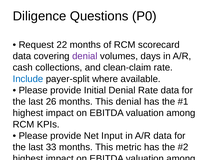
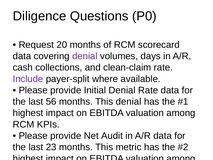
22: 22 -> 20
Include colour: blue -> purple
26: 26 -> 56
Input: Input -> Audit
33: 33 -> 23
